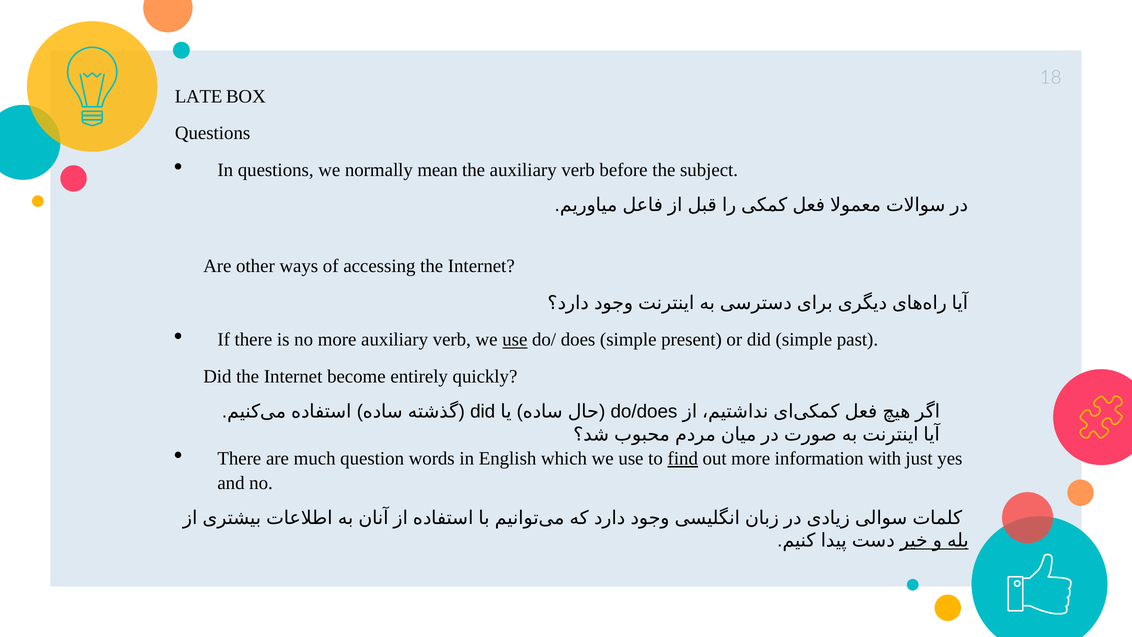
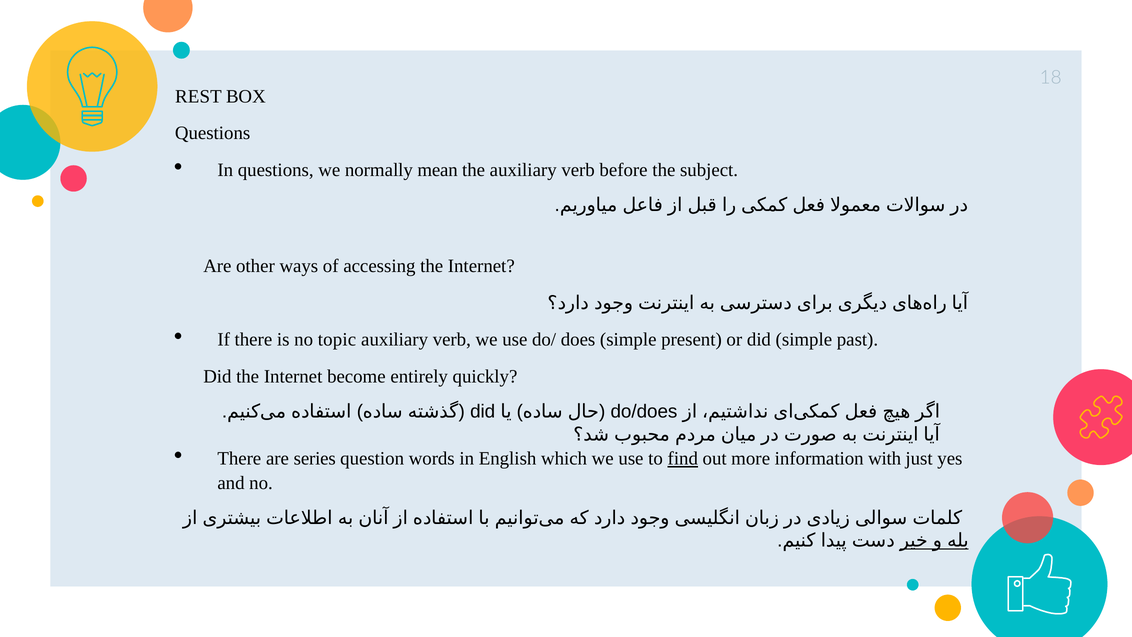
LATE: LATE -> REST
no more: more -> topic
use at (515, 340) underline: present -> none
much: much -> series
